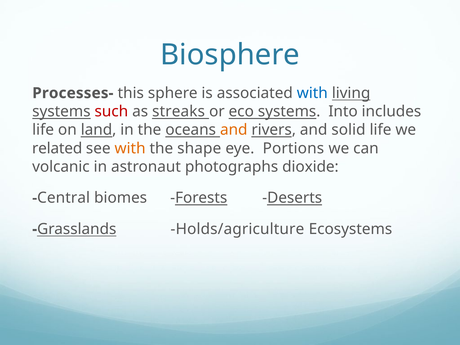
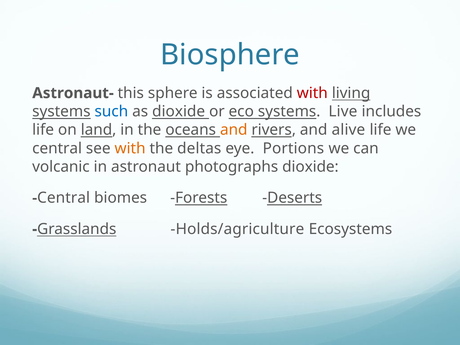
Processes-: Processes- -> Astronaut-
with at (312, 93) colour: blue -> red
such colour: red -> blue
as streaks: streaks -> dioxide
Into: Into -> Live
solid: solid -> alive
related at (57, 148): related -> central
shape: shape -> deltas
